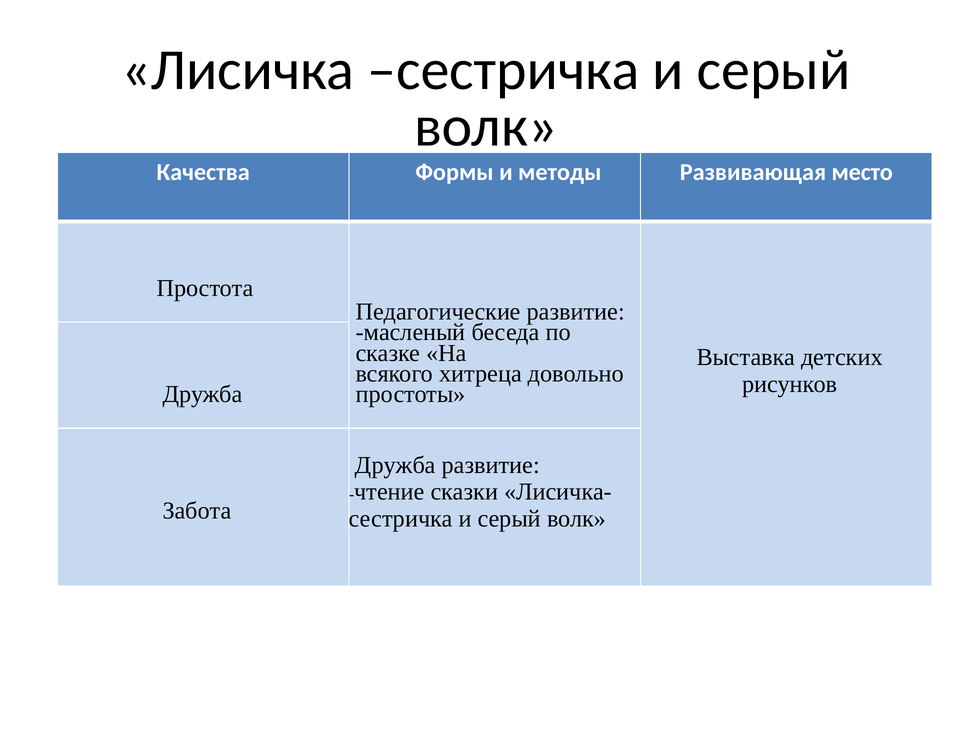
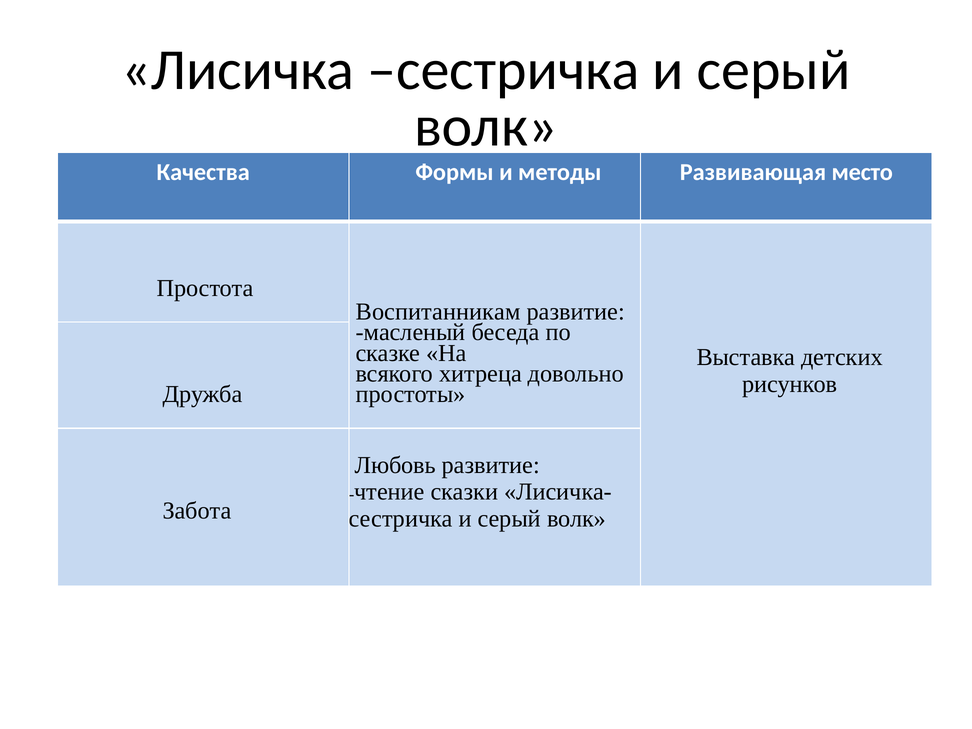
Педагогические: Педагогические -> Воспитанникам
Дружба at (395, 465): Дружба -> Любовь
